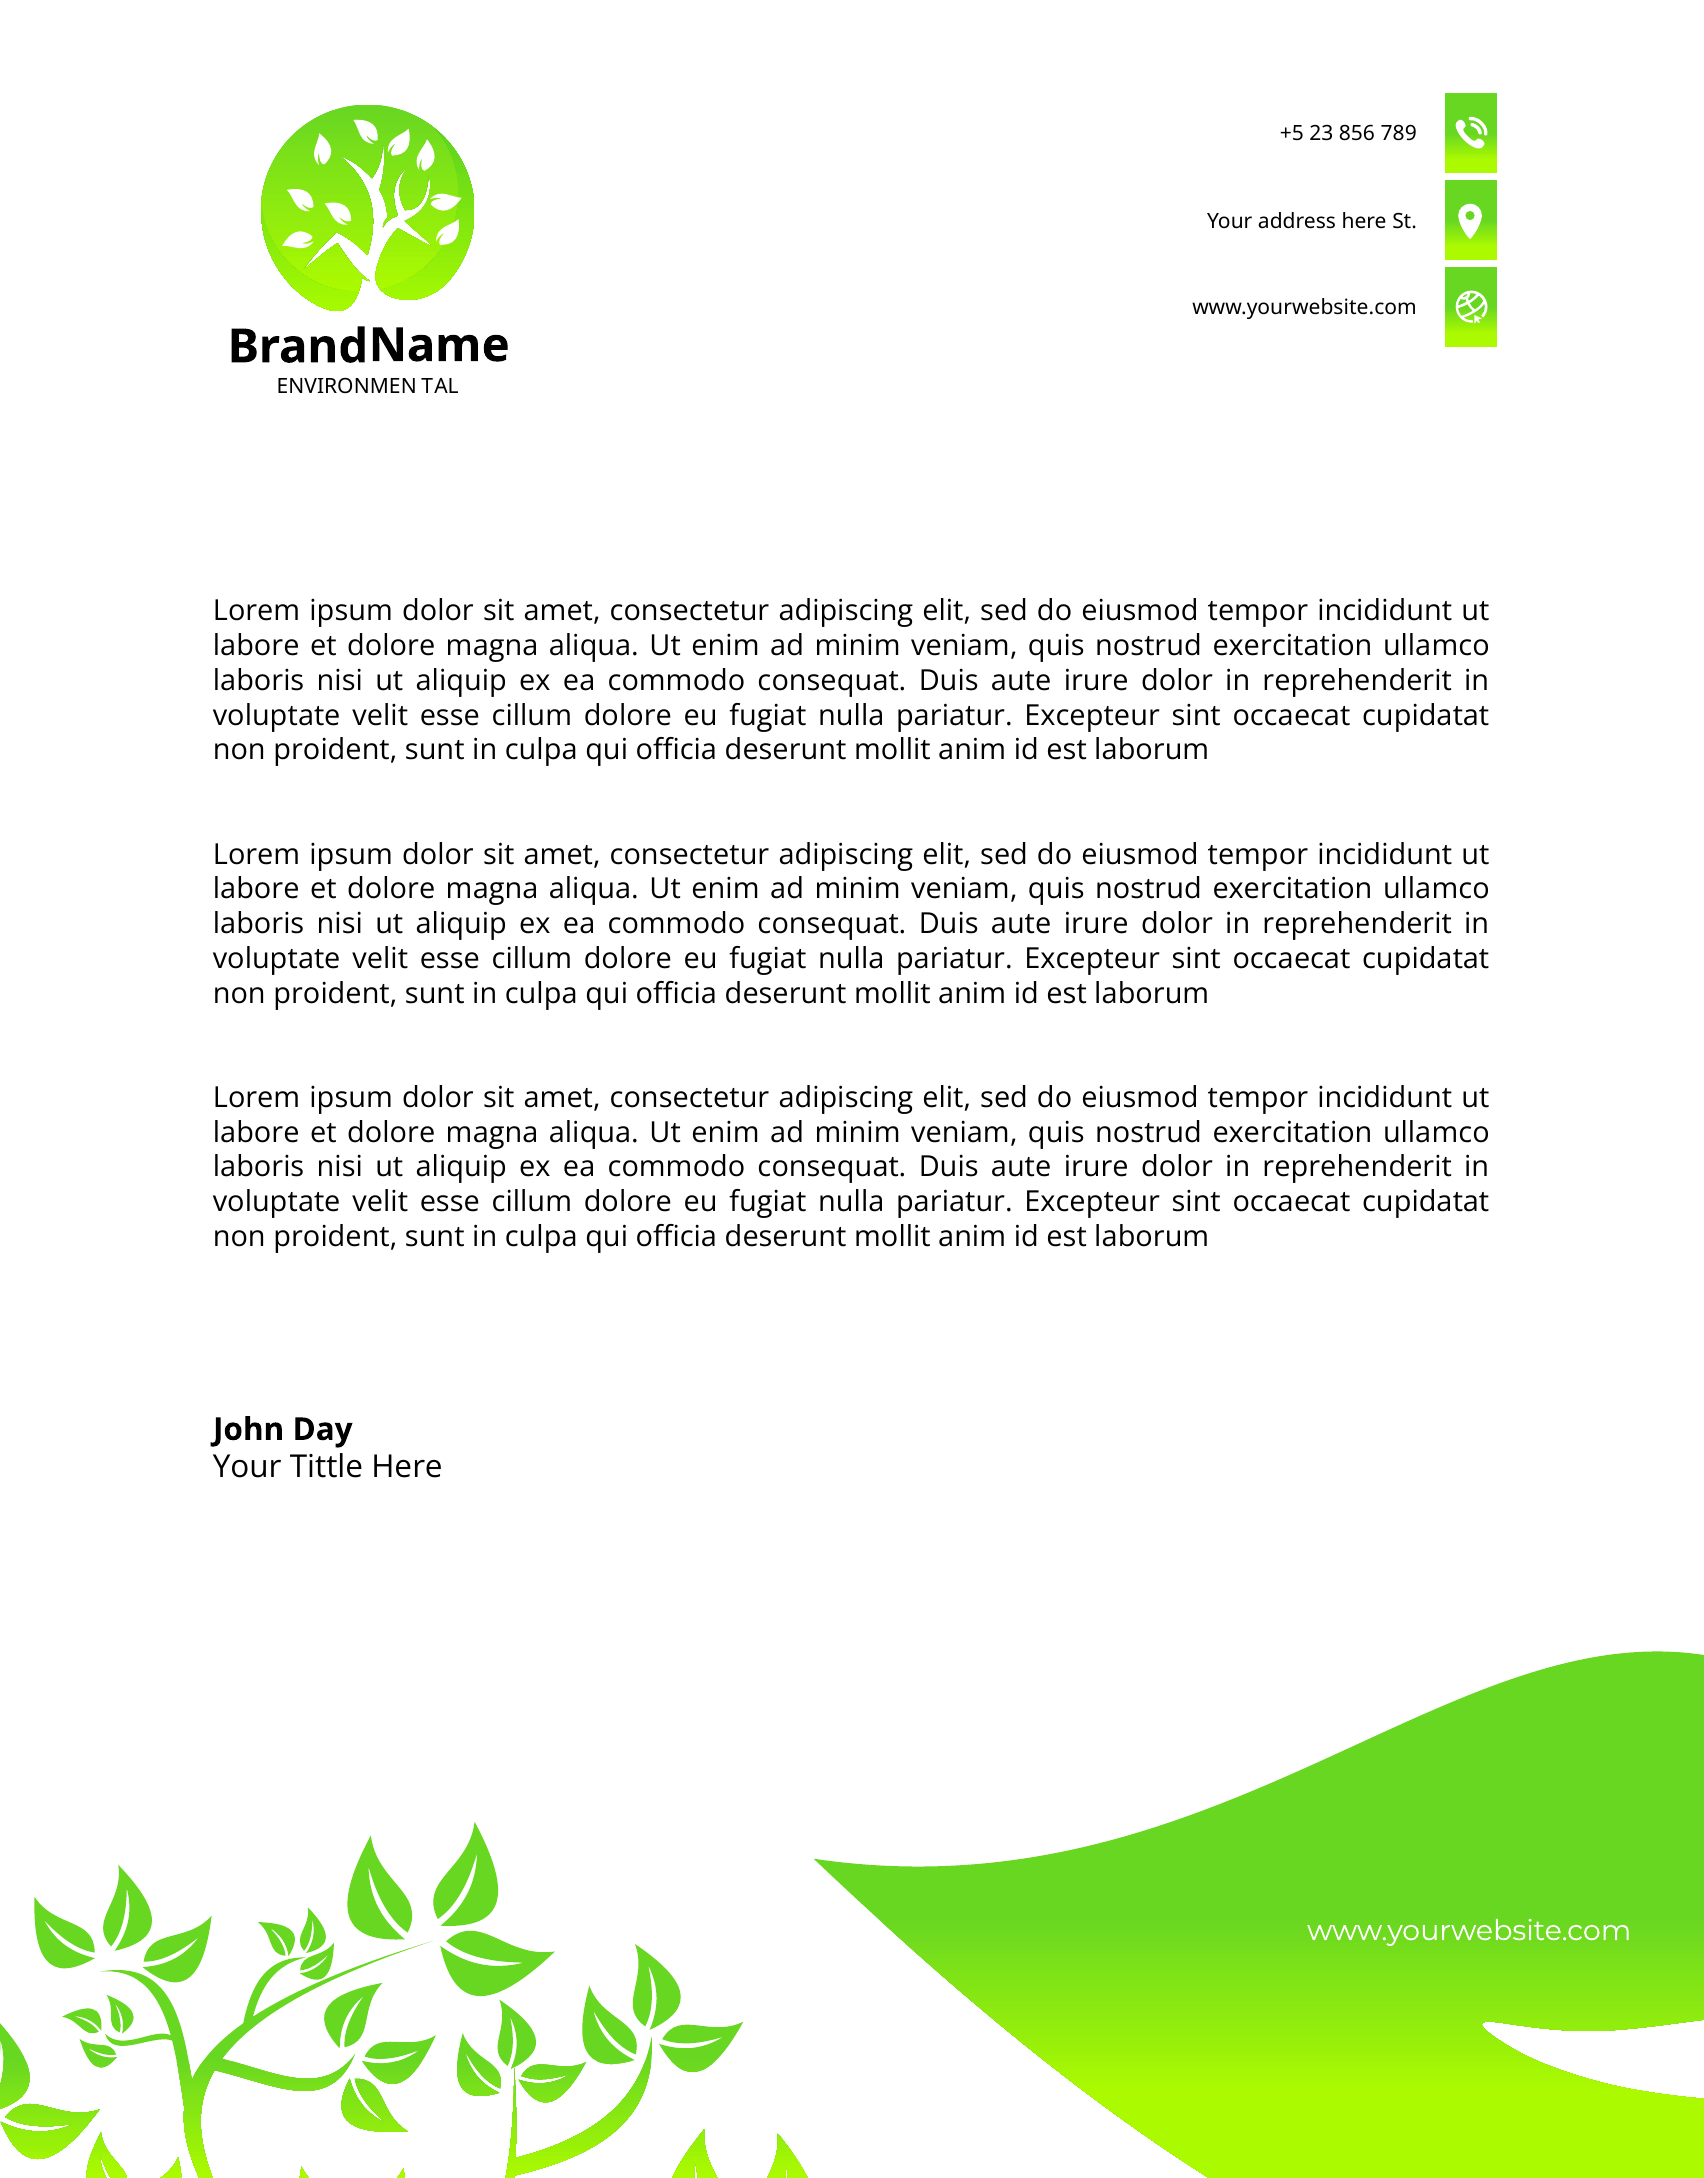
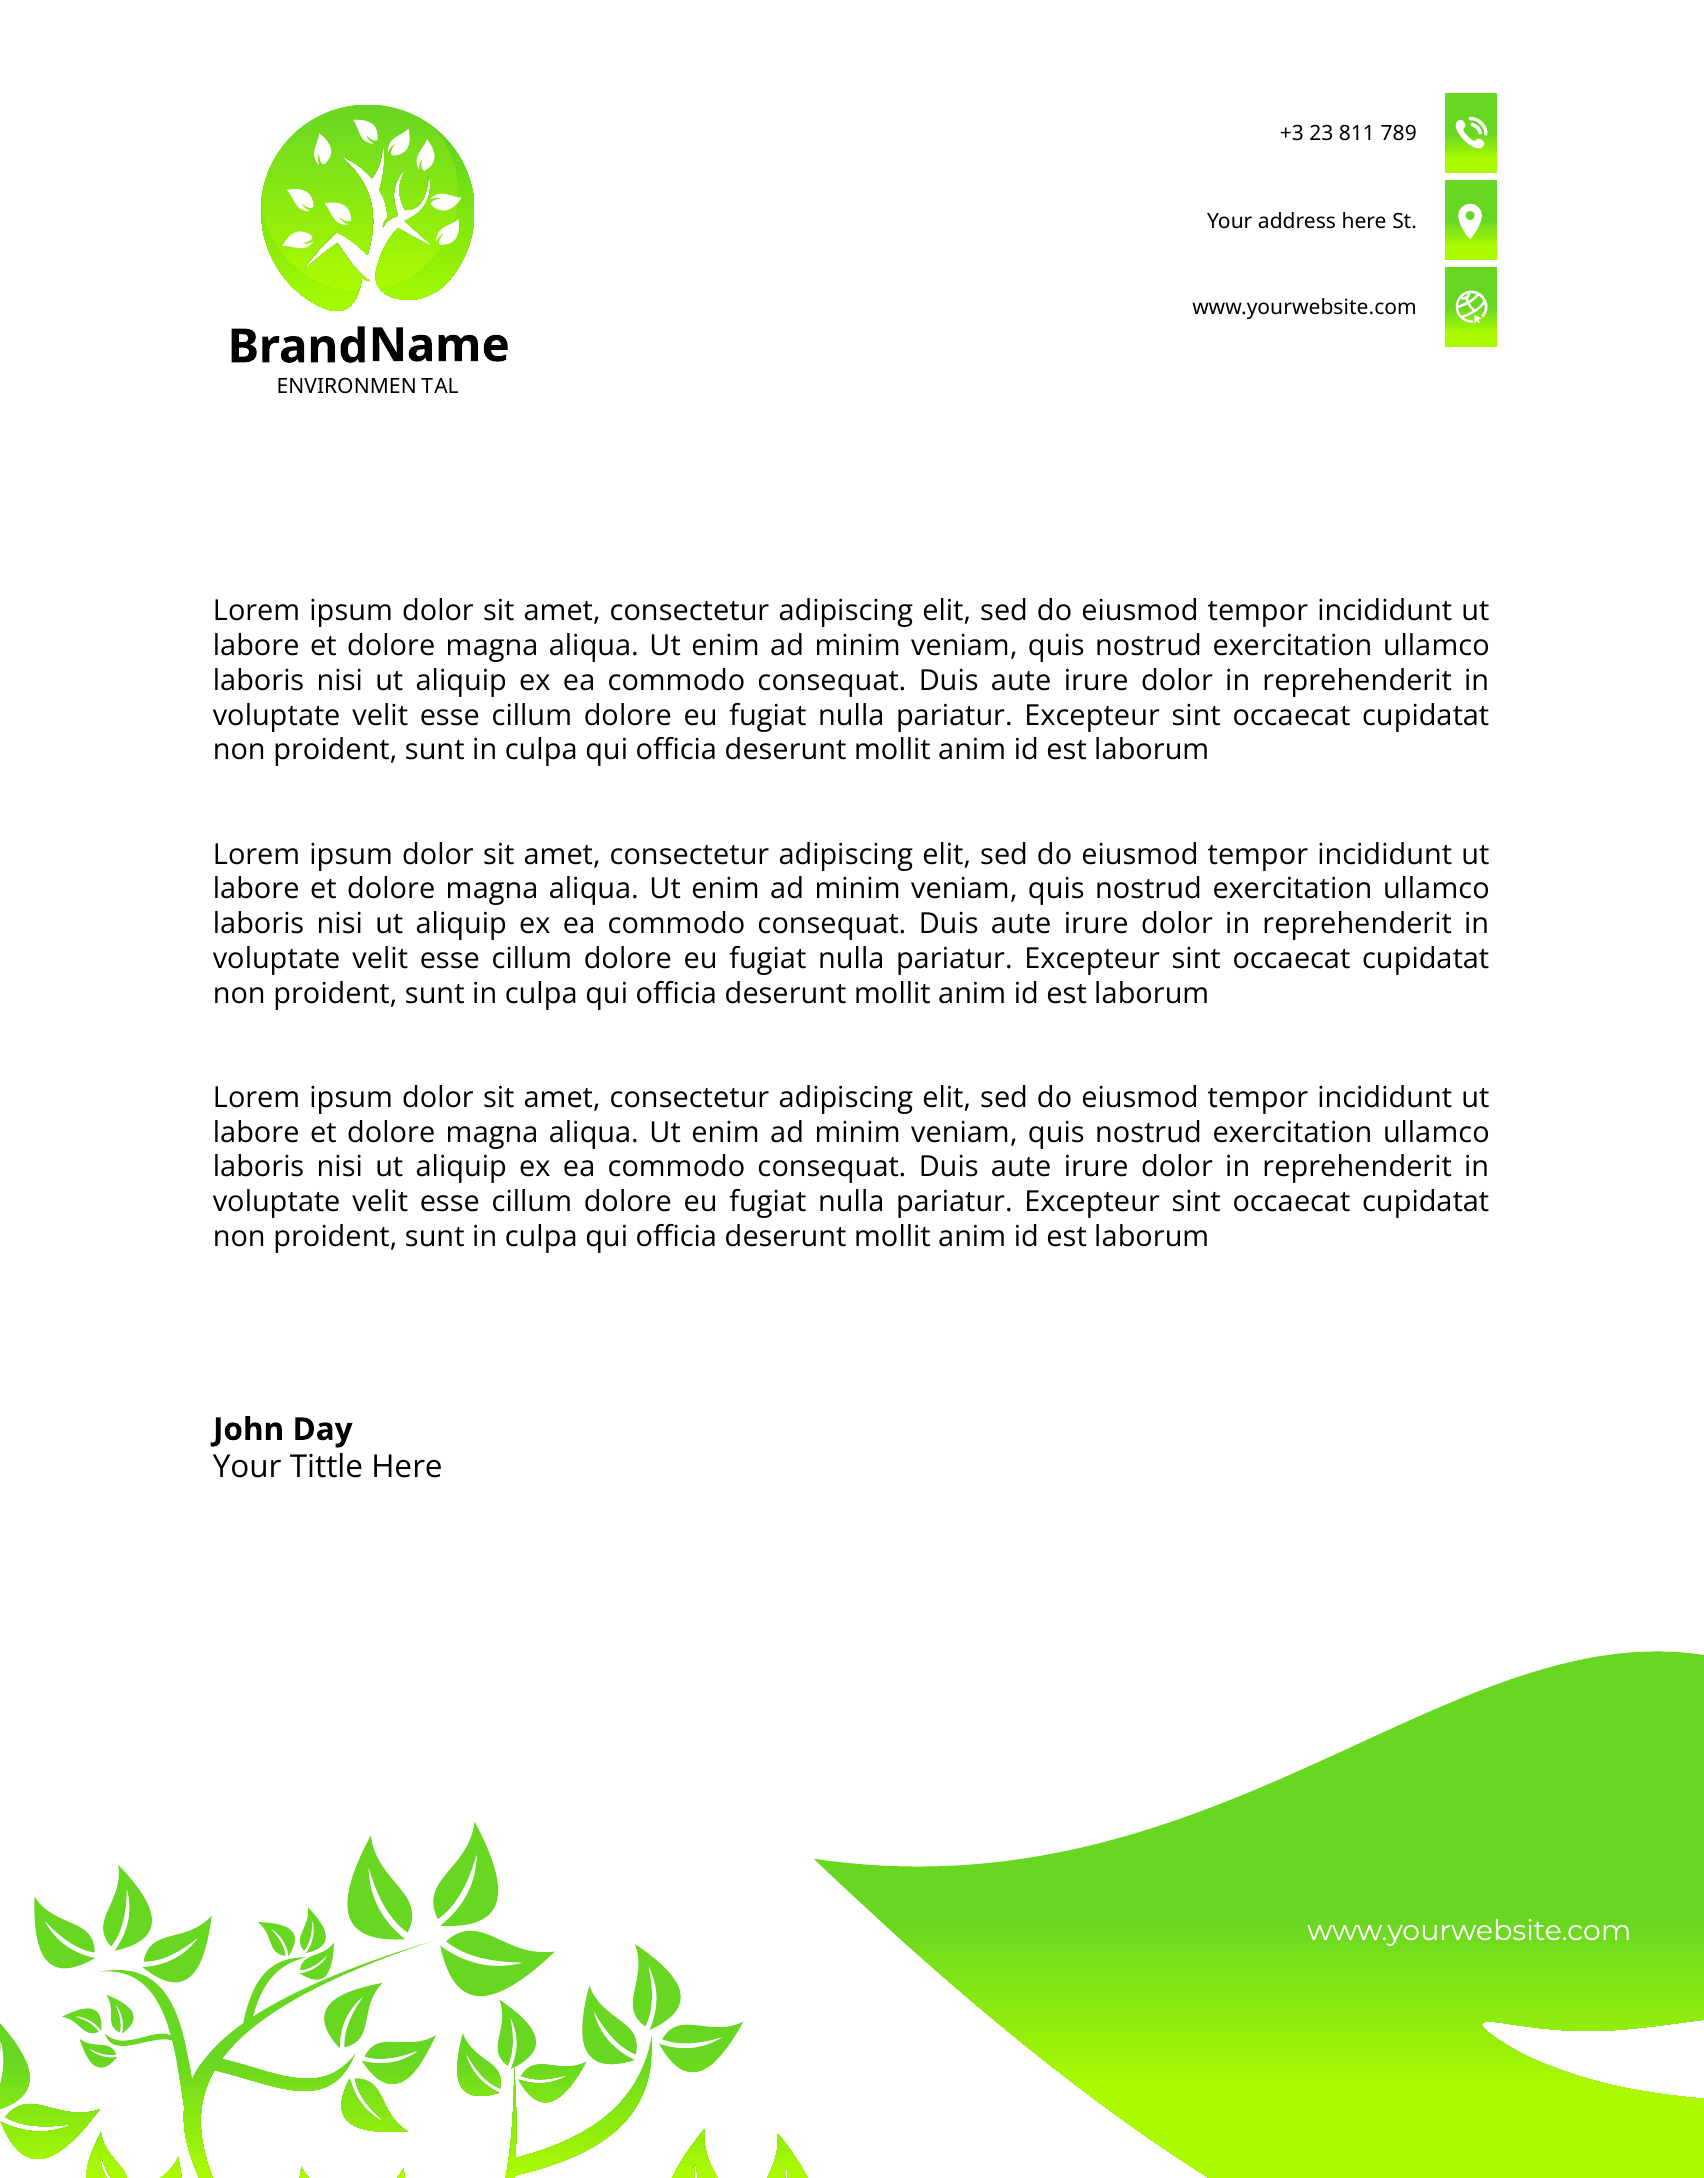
+5: +5 -> +3
856: 856 -> 811
